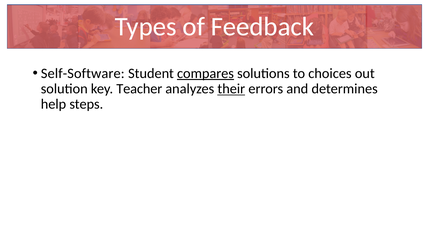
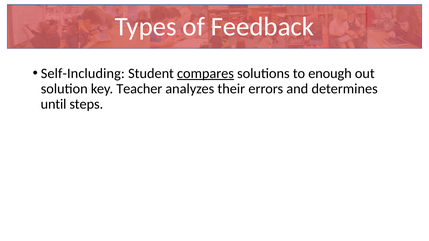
Self-Software: Self-Software -> Self-Including
choices: choices -> enough
their underline: present -> none
help: help -> until
